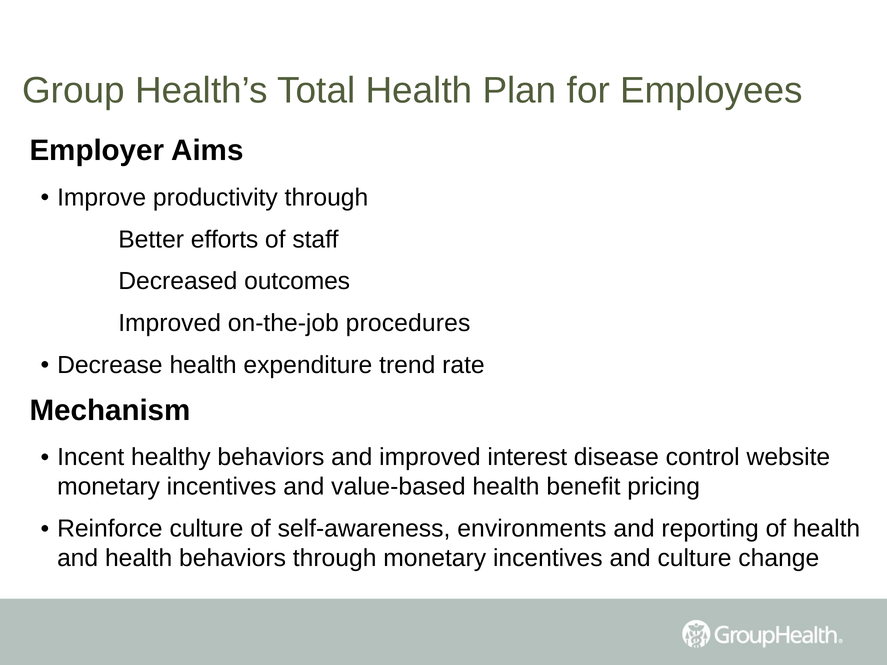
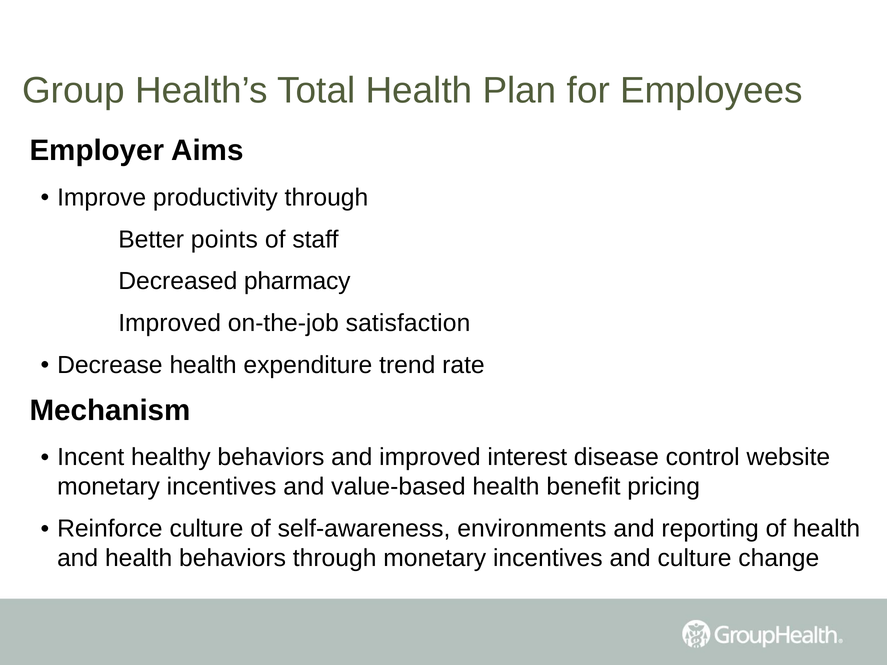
efforts: efforts -> points
outcomes: outcomes -> pharmacy
procedures: procedures -> satisfaction
